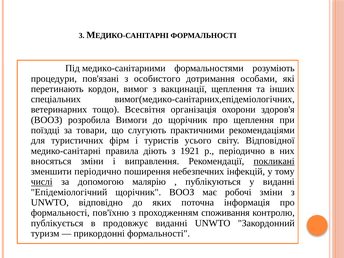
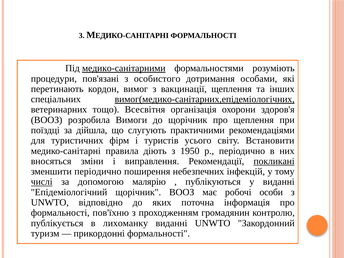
медико-санітарними underline: none -> present
вимог(медико-санітарних,епідеміологічних underline: none -> present
товари: товари -> дійшла
Відповідної: Відповідної -> Встановити
1921: 1921 -> 1950
робочі зміни: зміни -> особи
споживання: споживання -> громадянин
продовжує: продовжує -> лихоманку
